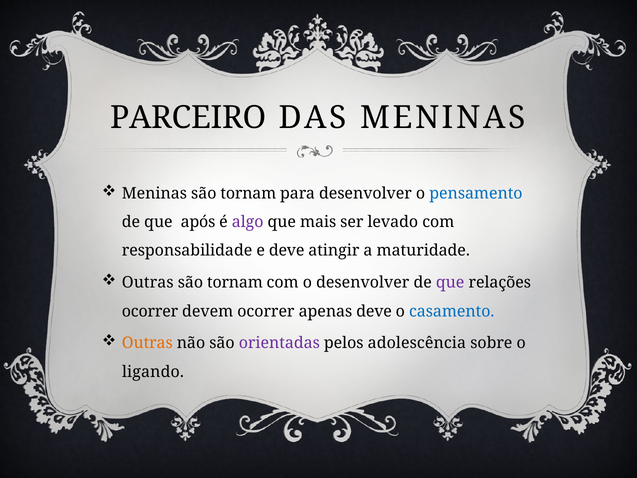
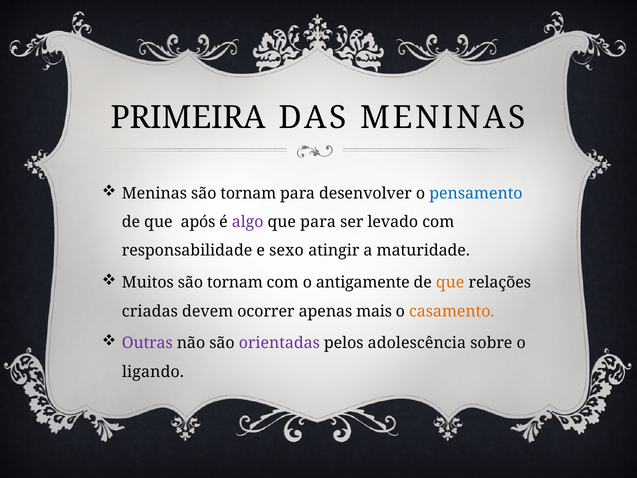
PARCEIRO: PARCEIRO -> PRIMEIRA
que mais: mais -> para
e deve: deve -> sexo
Outras at (148, 282): Outras -> Muitos
o desenvolver: desenvolver -> antigamente
que at (450, 282) colour: purple -> orange
ocorrer at (150, 311): ocorrer -> criadas
apenas deve: deve -> mais
casamento colour: blue -> orange
Outras at (147, 343) colour: orange -> purple
